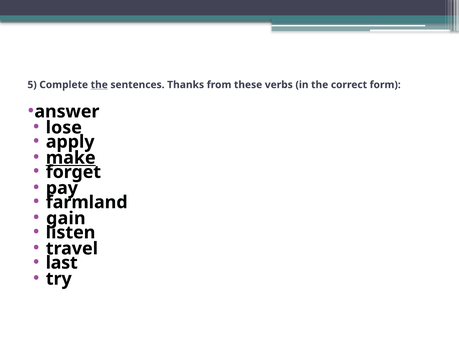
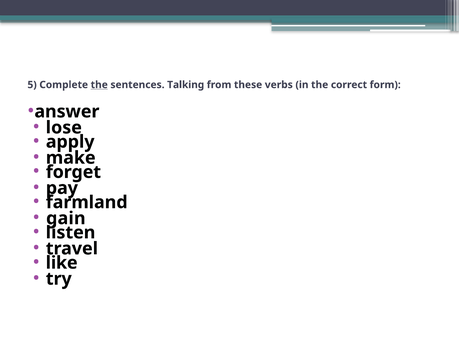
Thanks: Thanks -> Talking
make underline: present -> none
last: last -> like
